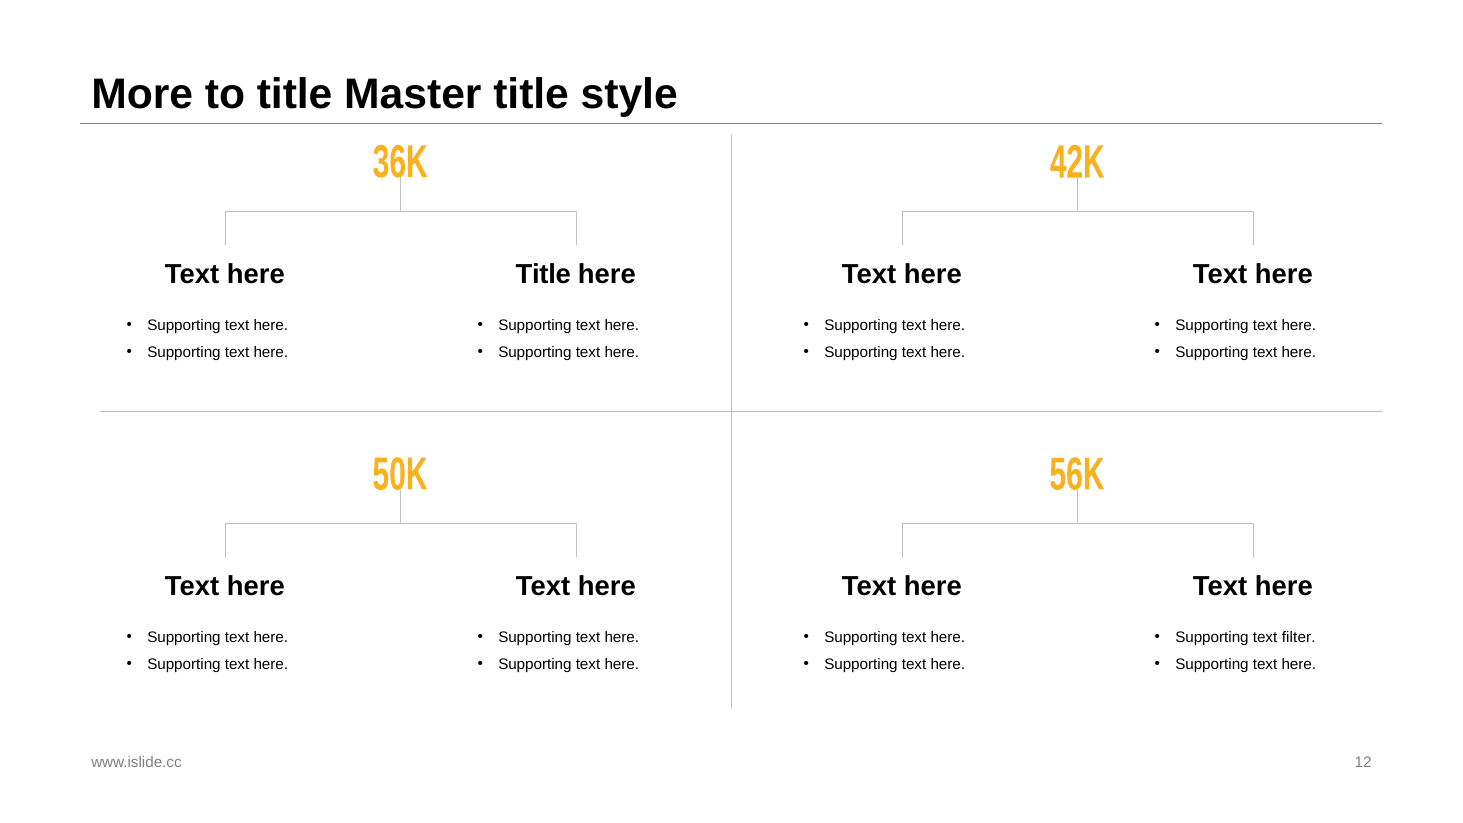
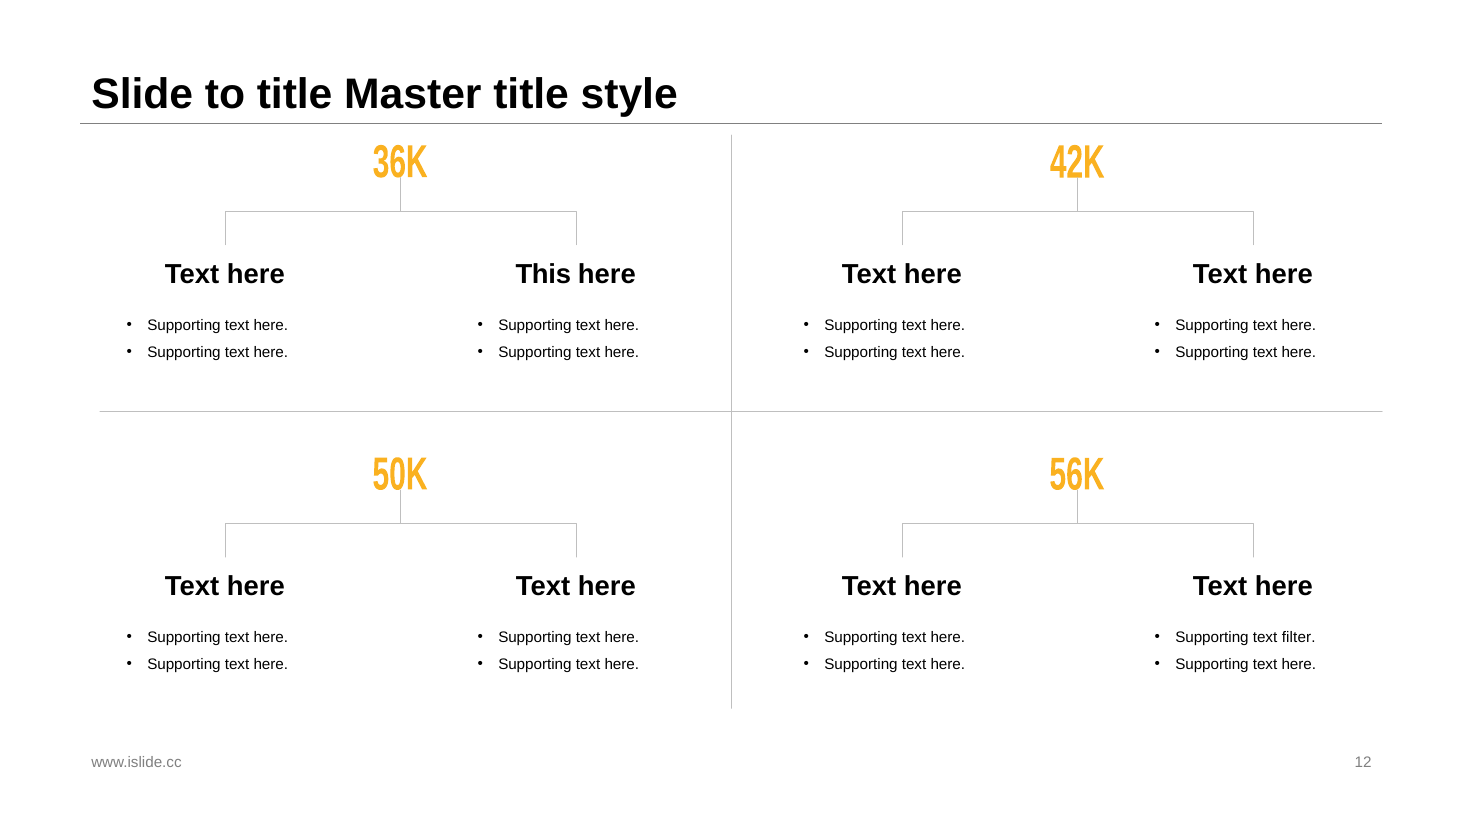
More: More -> Slide
Title at (543, 274): Title -> This
